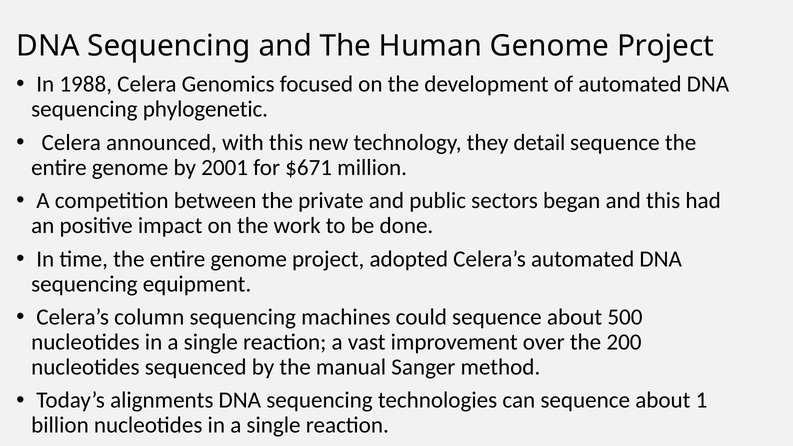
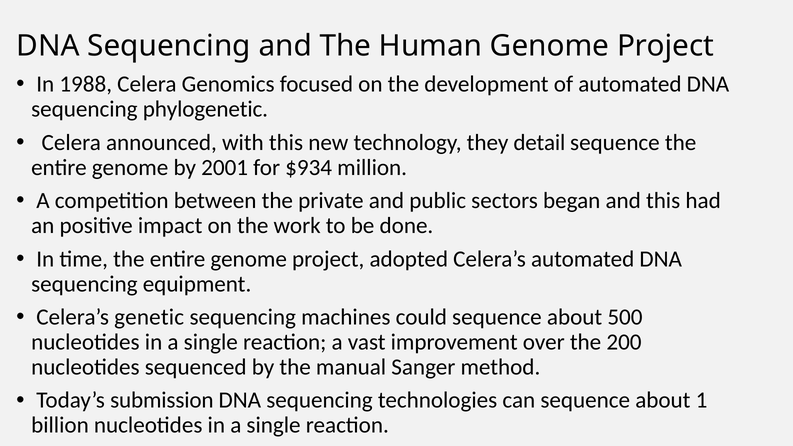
$671: $671 -> $934
column: column -> genetic
alignments: alignments -> submission
